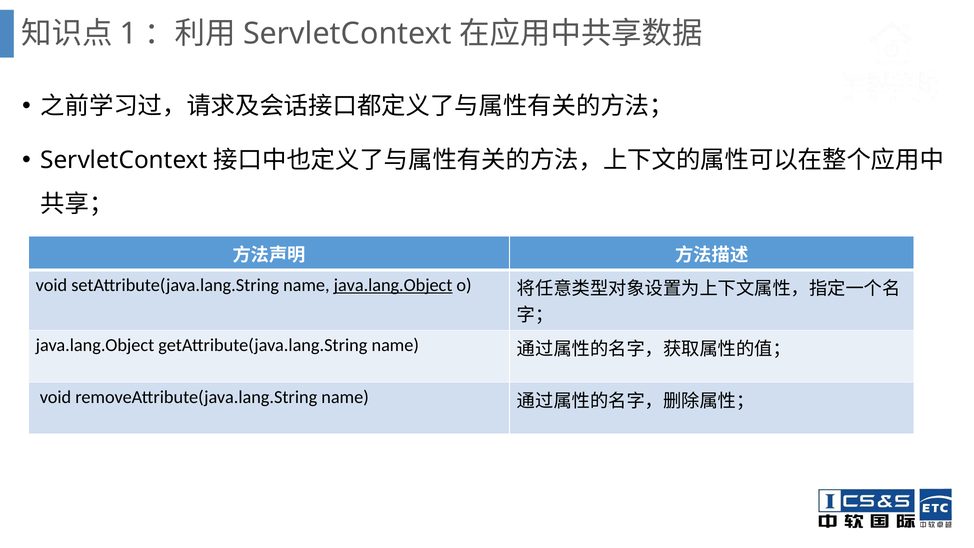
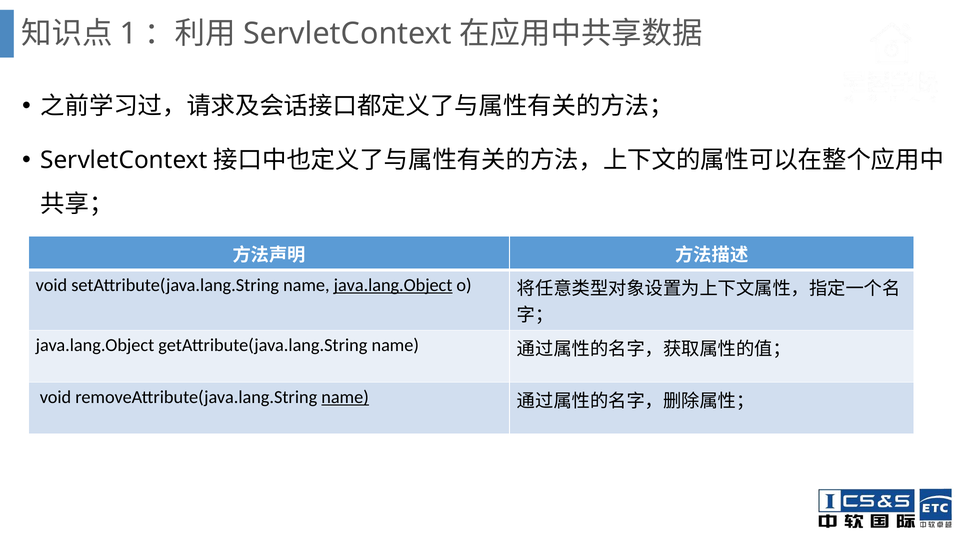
name at (345, 397) underline: none -> present
